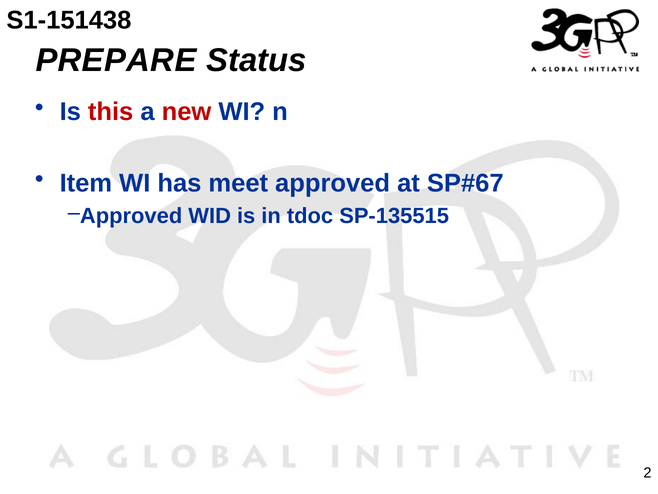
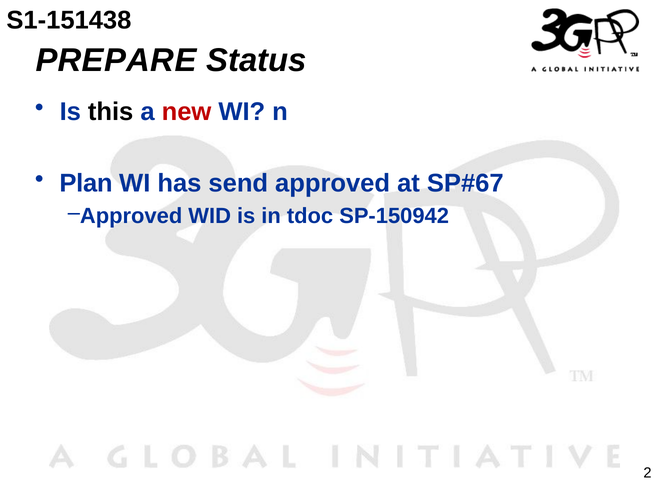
this colour: red -> black
Item: Item -> Plan
meet: meet -> send
SP-135515: SP-135515 -> SP-150942
